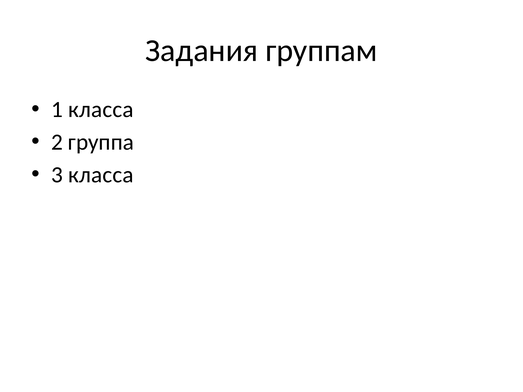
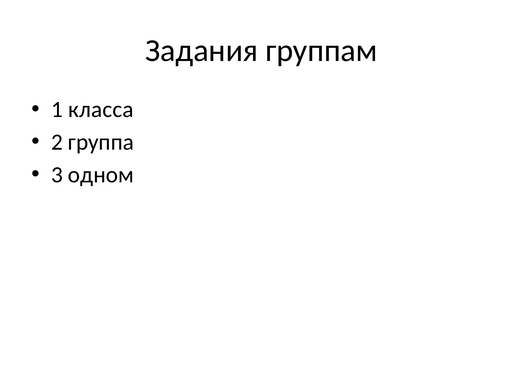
3 класса: класса -> одном
